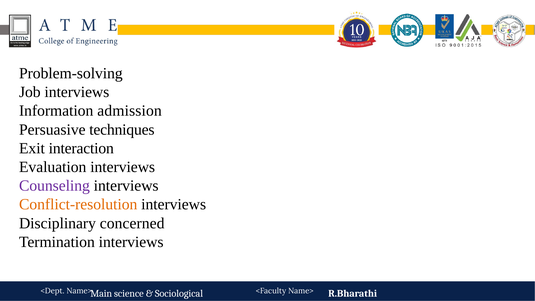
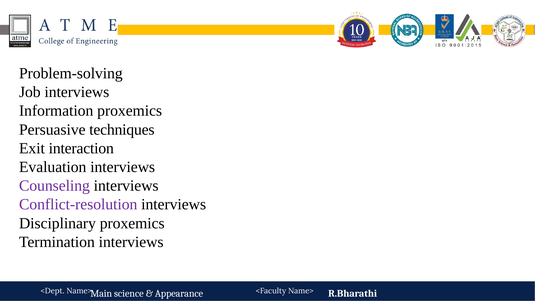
Information admission: admission -> proxemics
Conflict-resolution colour: orange -> purple
Disciplinary concerned: concerned -> proxemics
Sociological: Sociological -> Appearance
